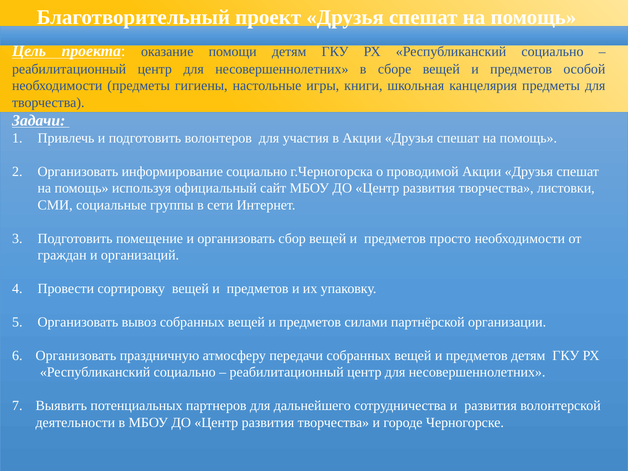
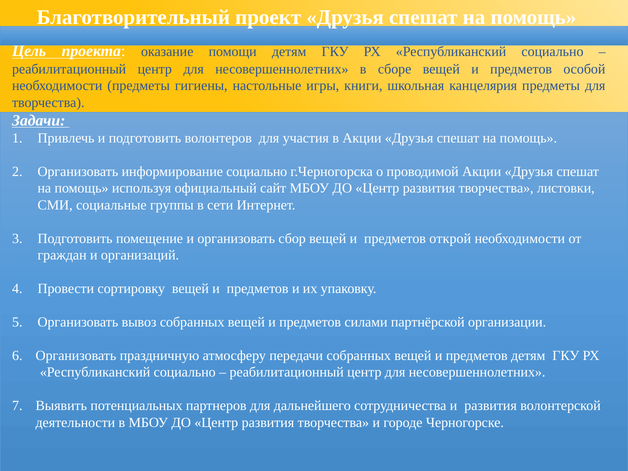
просто: просто -> открой
